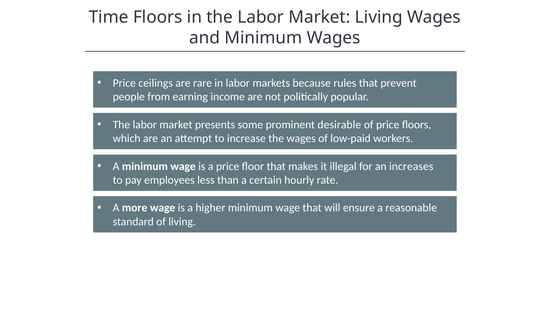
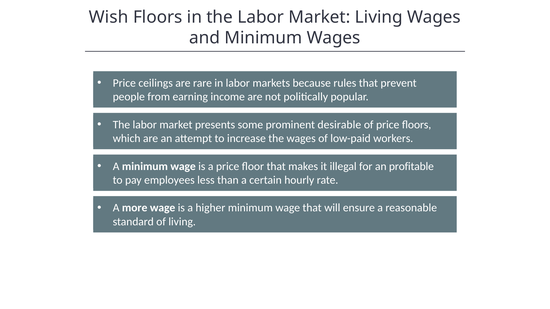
Time: Time -> Wish
increases: increases -> profitable
